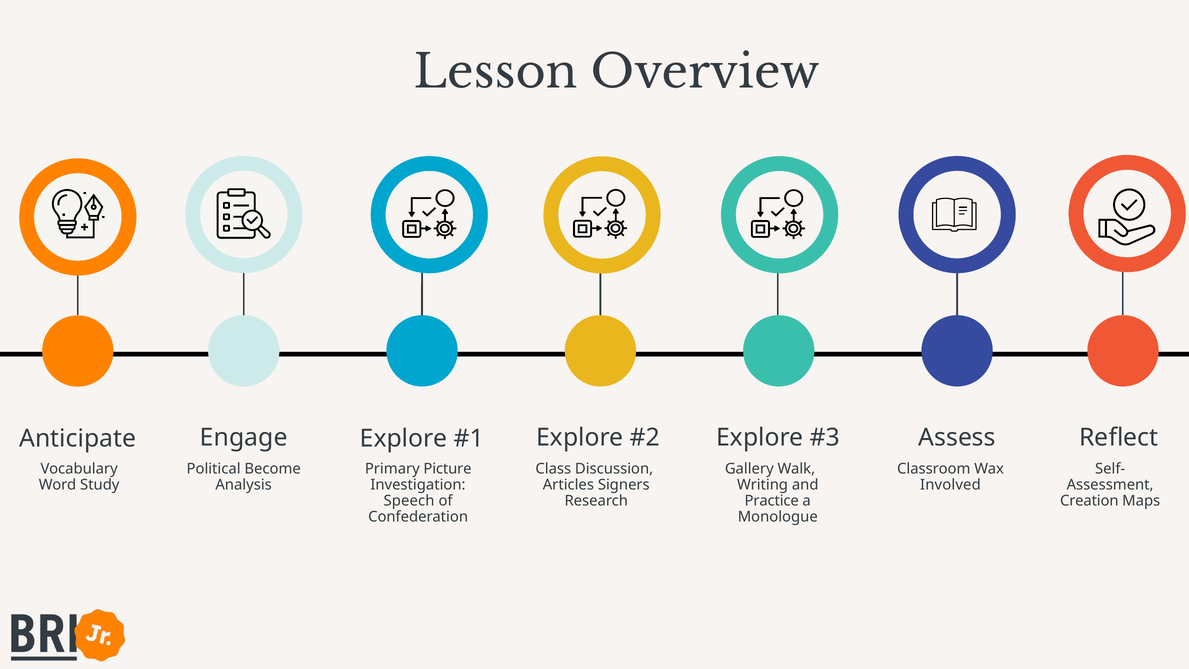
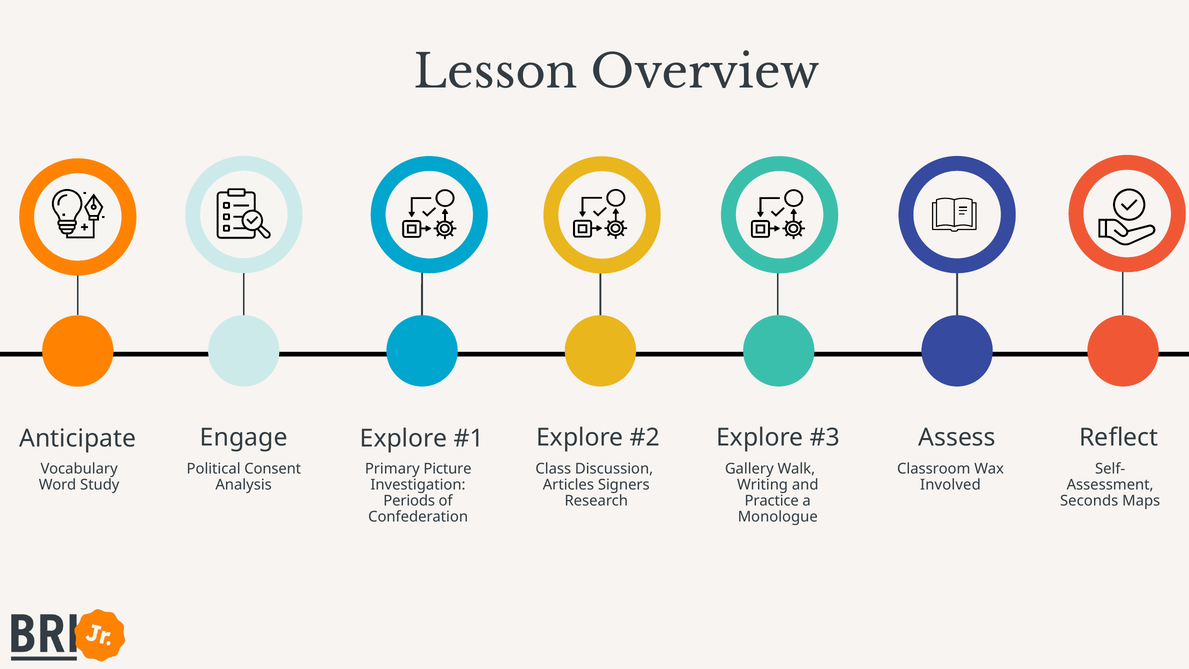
Become: Become -> Consent
Speech: Speech -> Periods
Creation: Creation -> Seconds
